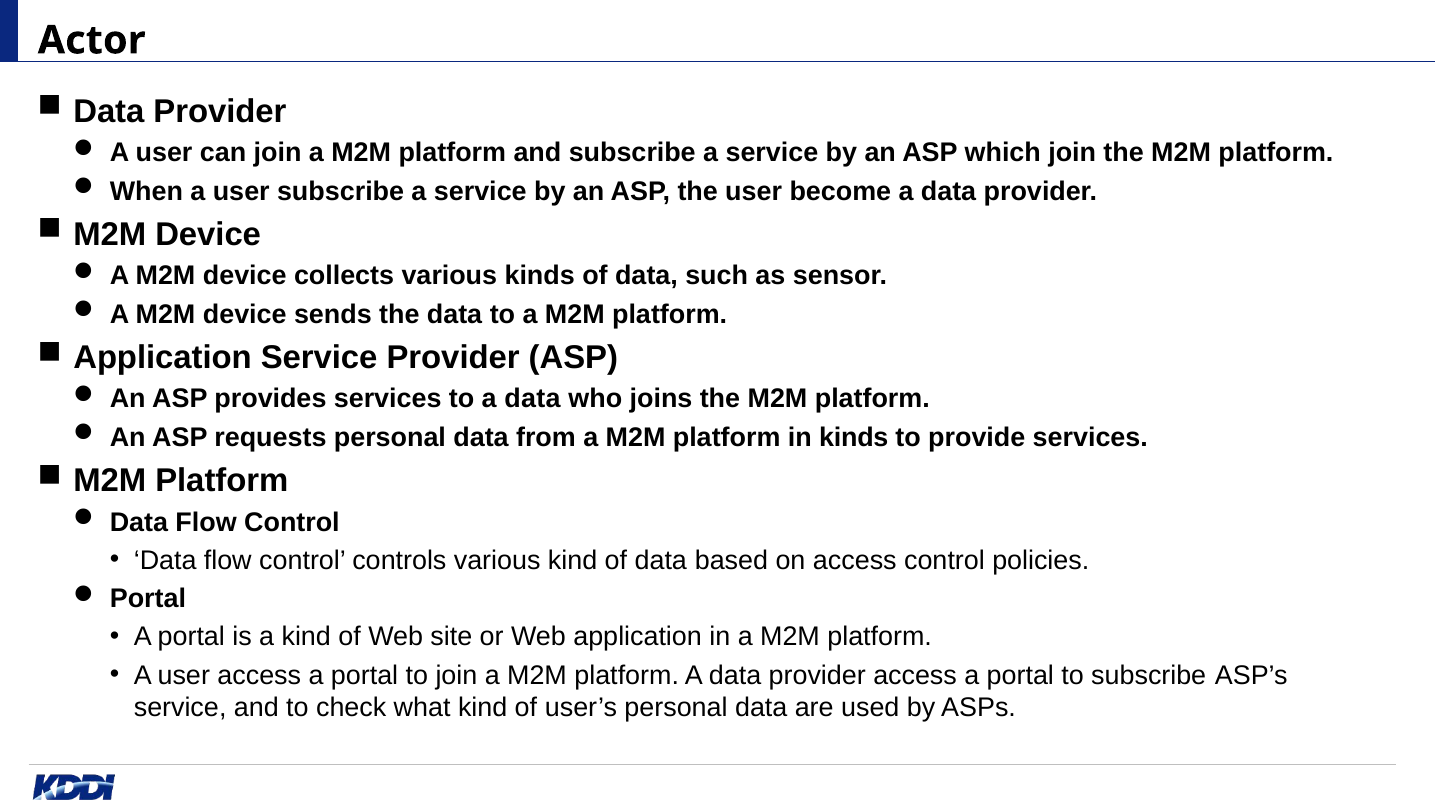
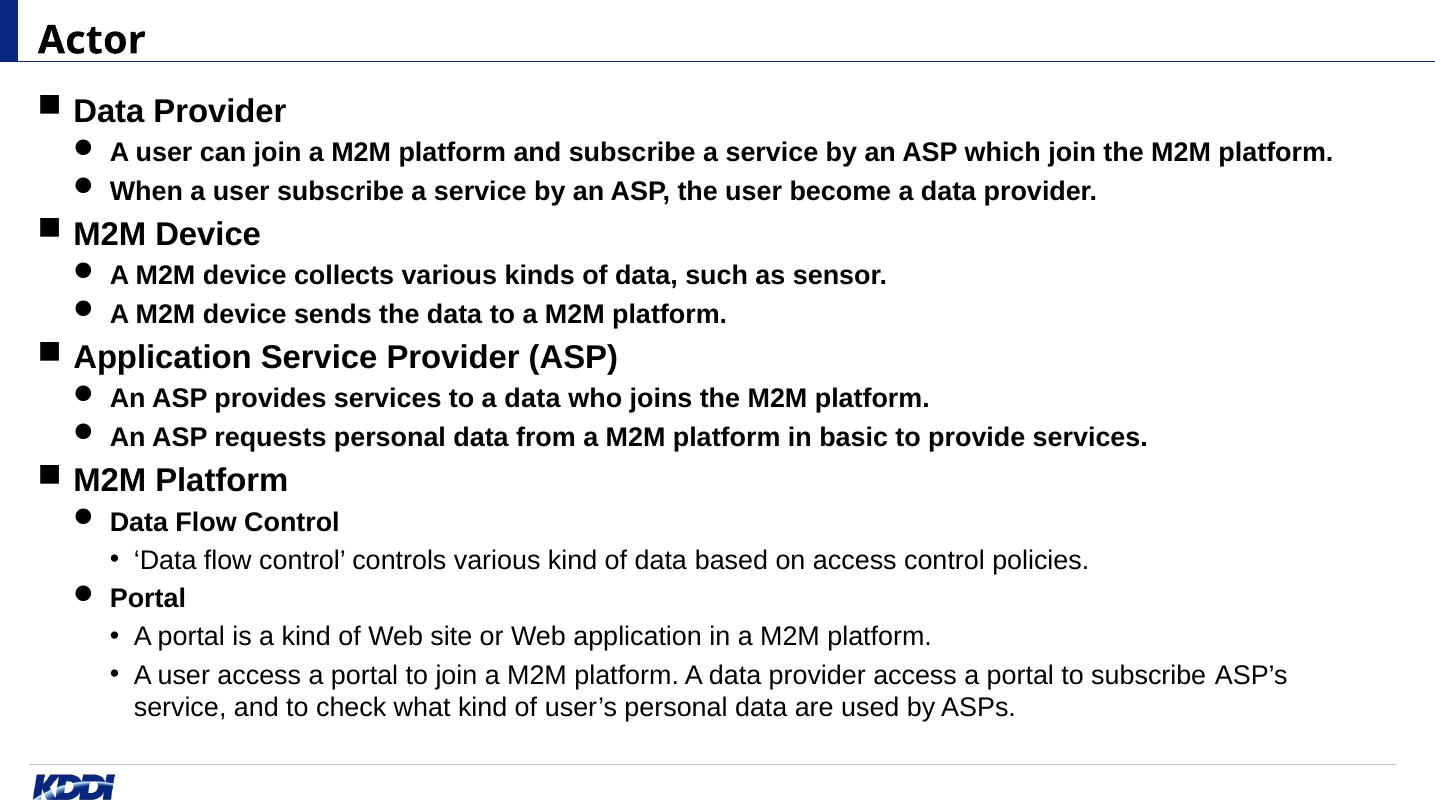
in kinds: kinds -> basic
